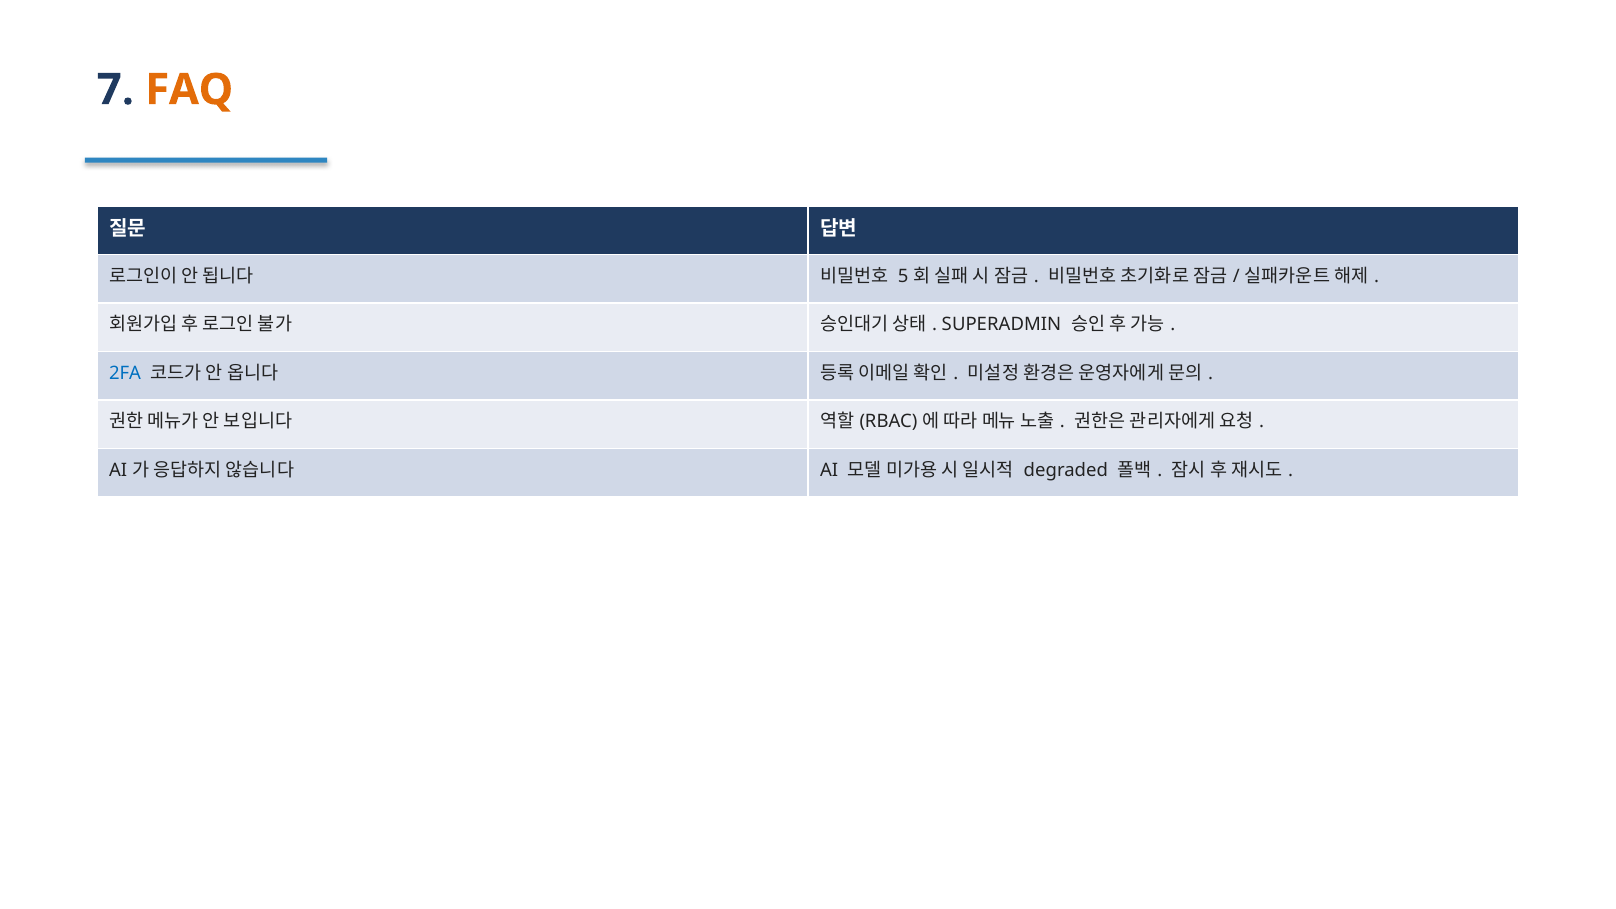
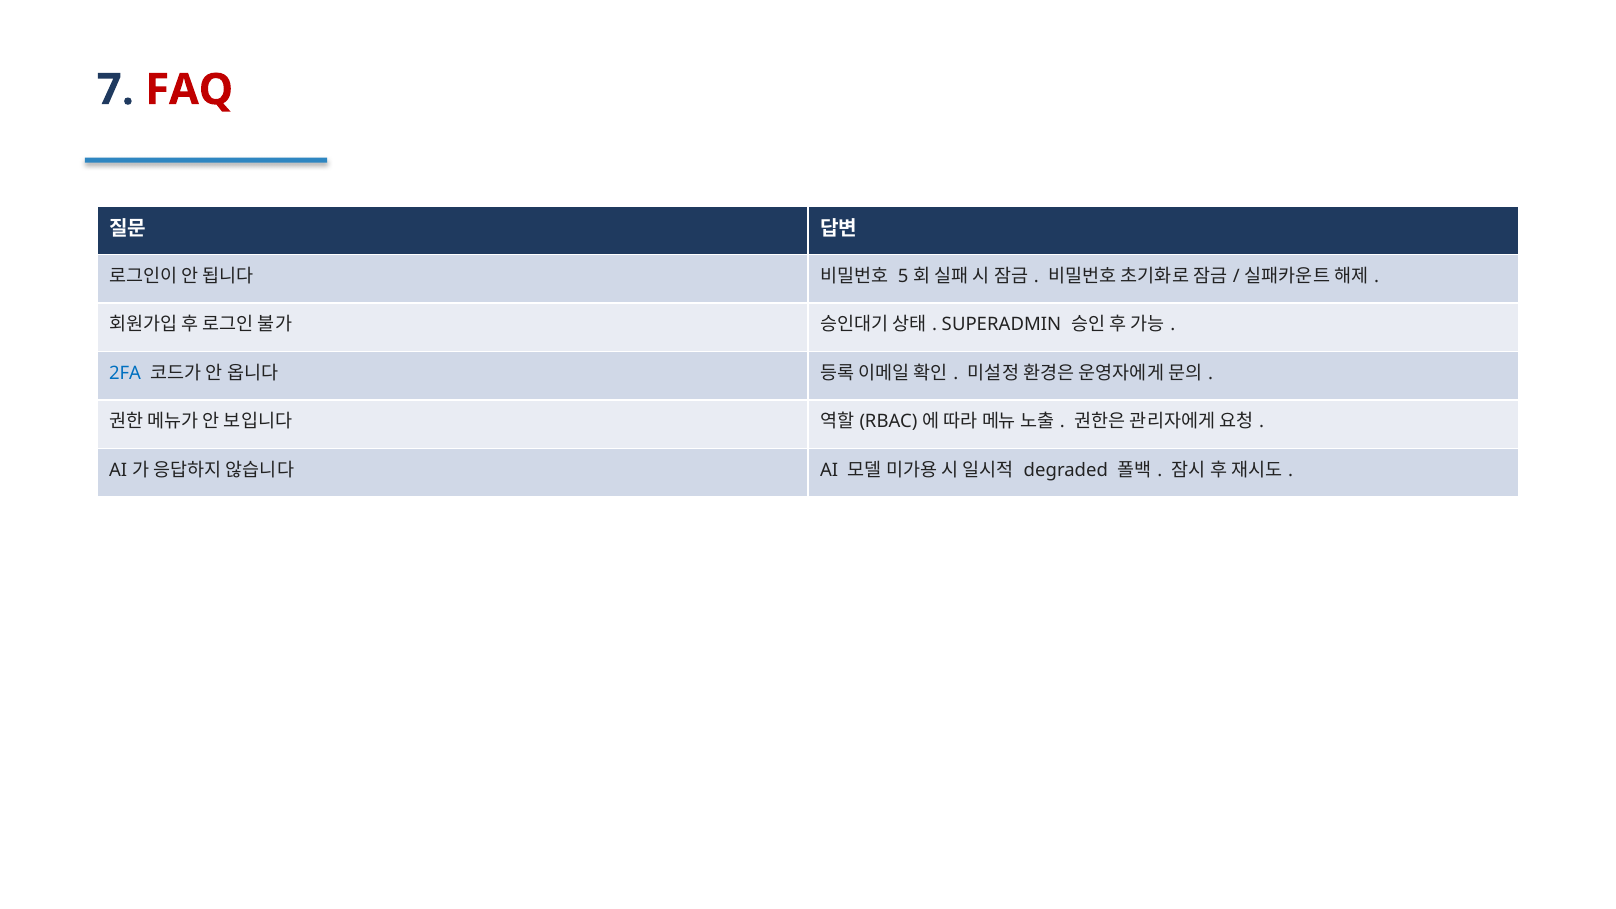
FAQ colour: orange -> red
